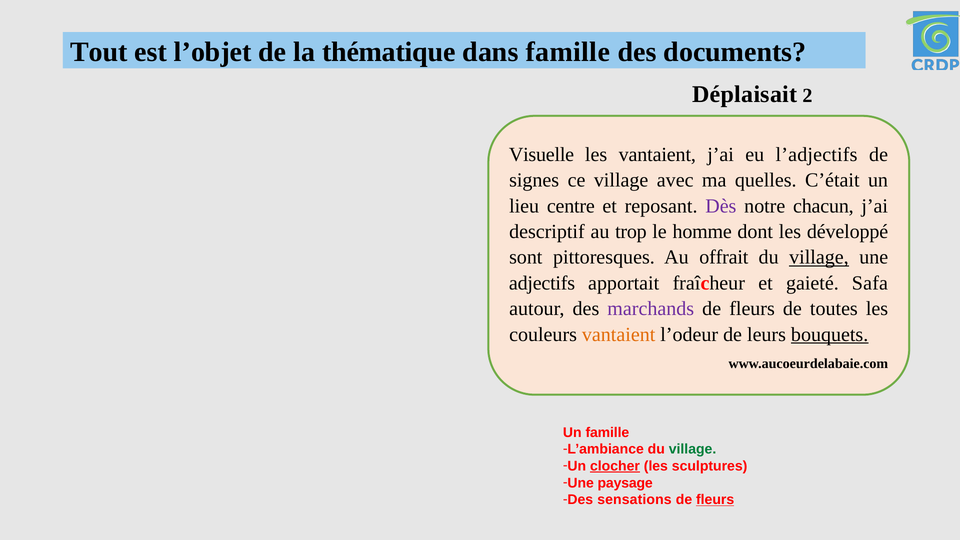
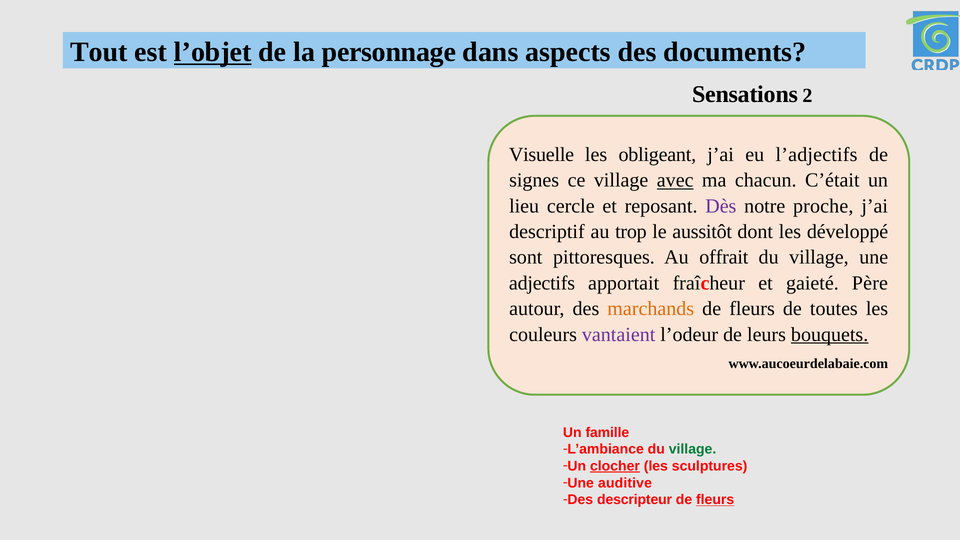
l’objet underline: none -> present
thématique: thématique -> personnage
dans famille: famille -> aspects
Déplaisait: Déplaisait -> Sensations
les vantaient: vantaient -> obligeant
avec underline: none -> present
quelles: quelles -> chacun
centre: centre -> cercle
chacun: chacun -> proche
homme: homme -> aussitôt
village at (819, 257) underline: present -> none
Safa: Safa -> Père
marchands colour: purple -> orange
vantaient at (619, 334) colour: orange -> purple
paysage: paysage -> auditive
sensations: sensations -> descripteur
